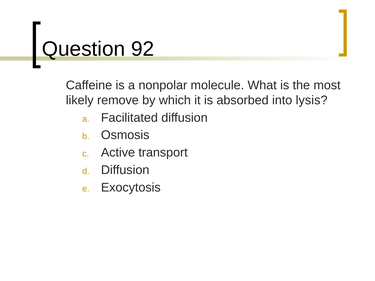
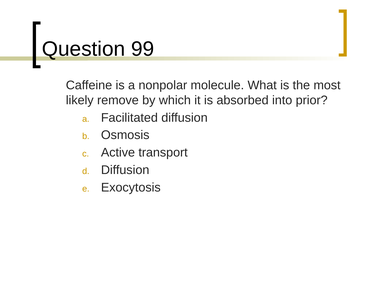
92: 92 -> 99
lysis: lysis -> prior
